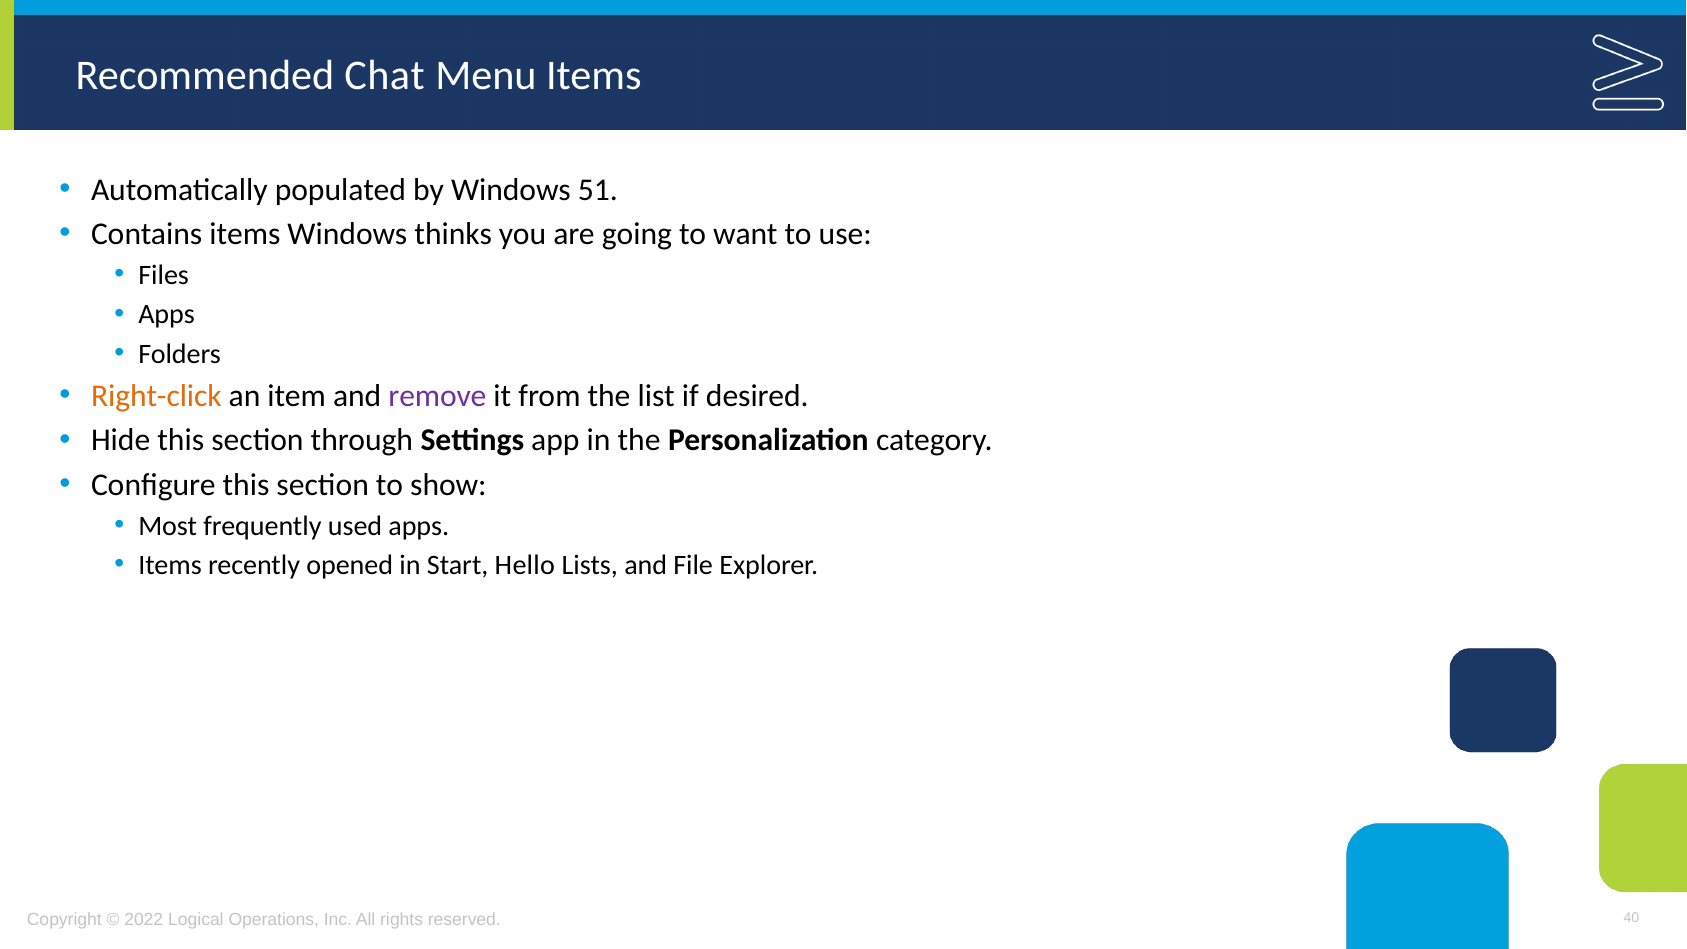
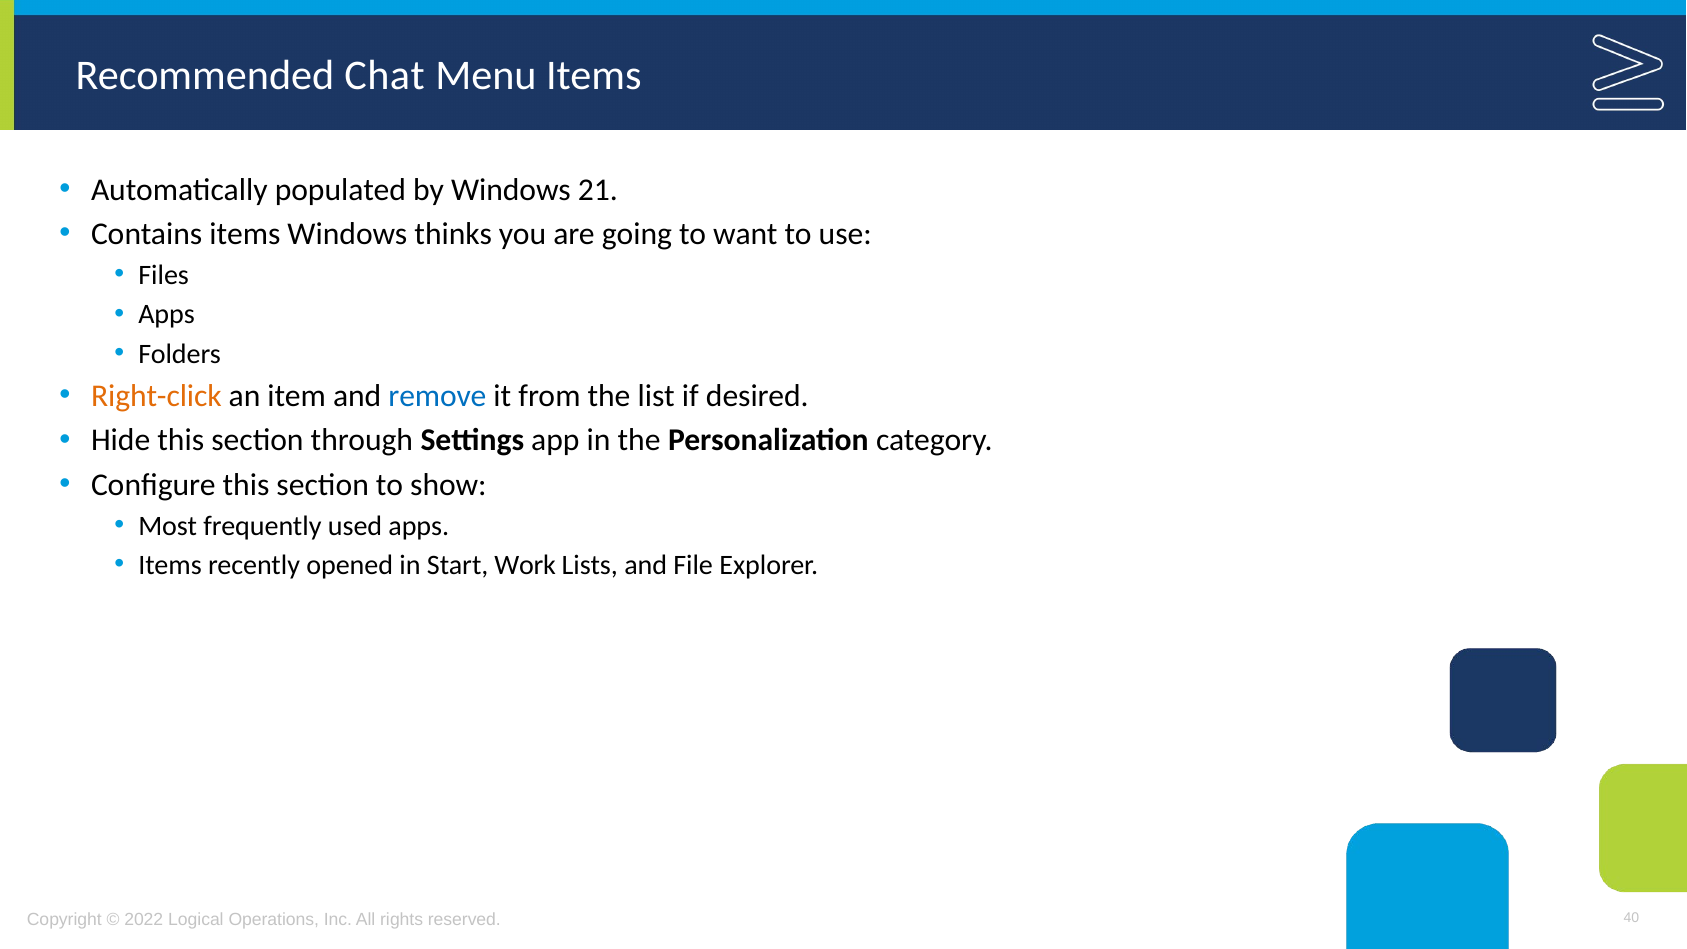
51: 51 -> 21
remove colour: purple -> blue
Hello: Hello -> Work
